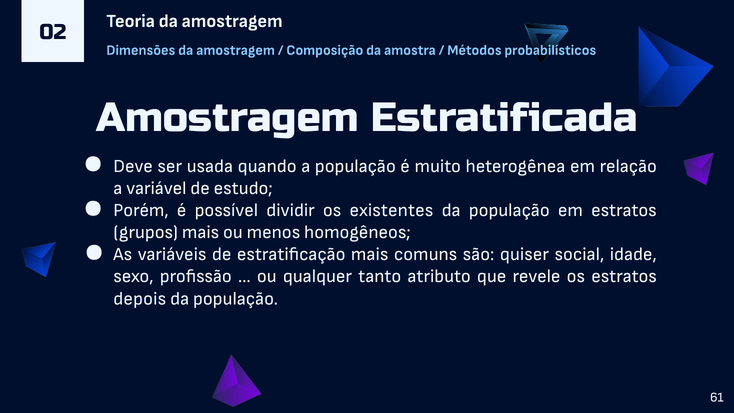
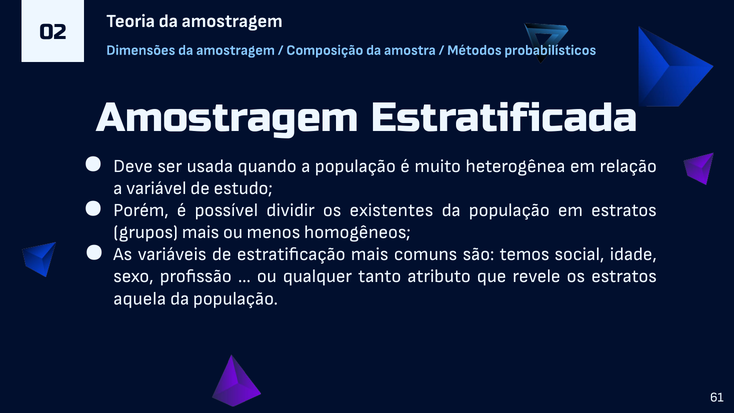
quiser: quiser -> temos
depois: depois -> aquela
